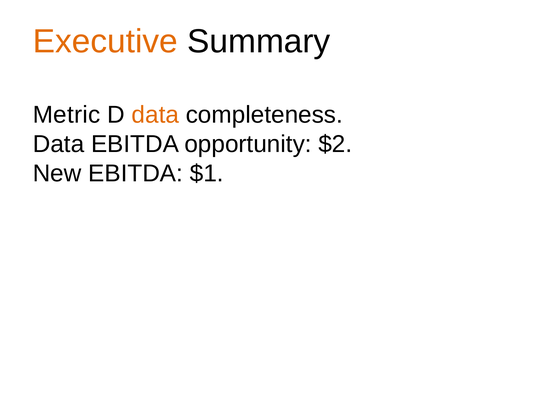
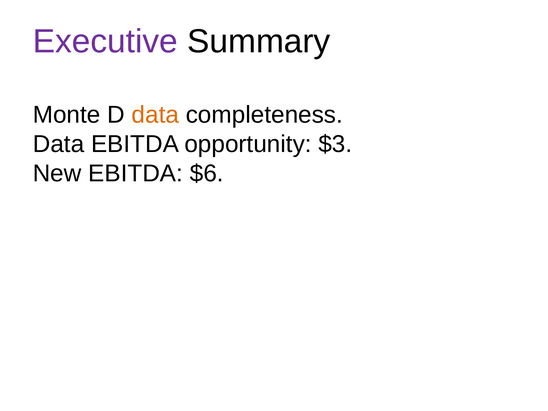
Executive colour: orange -> purple
Metric: Metric -> Monte
$2: $2 -> $3
$1: $1 -> $6
